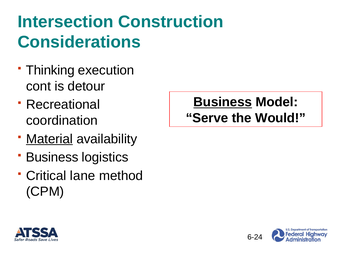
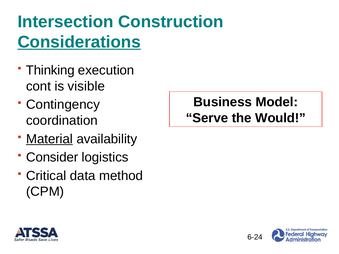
Considerations underline: none -> present
detour: detour -> visible
Business at (223, 102) underline: present -> none
Recreational: Recreational -> Contingency
Business at (52, 158): Business -> Consider
lane: lane -> data
